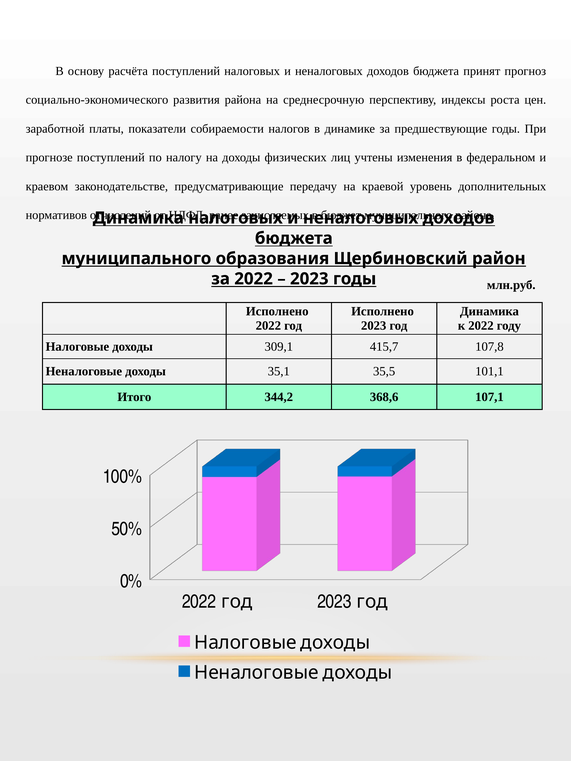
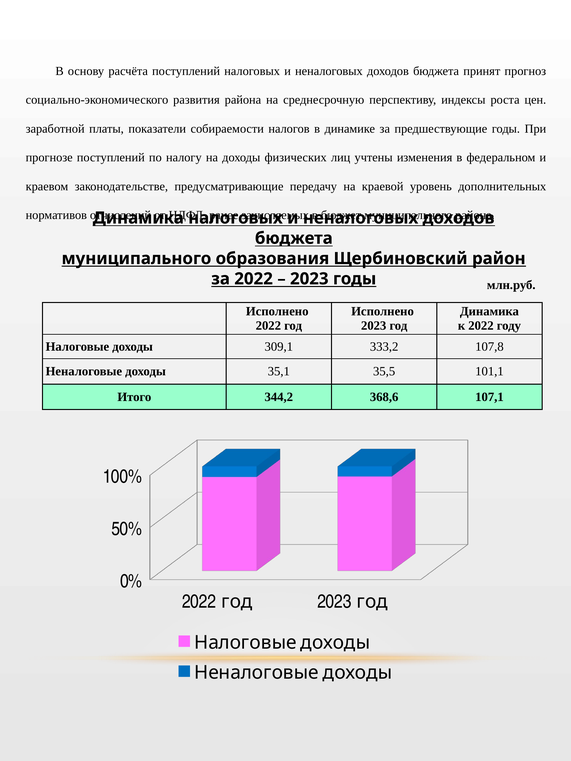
415,7: 415,7 -> 333,2
